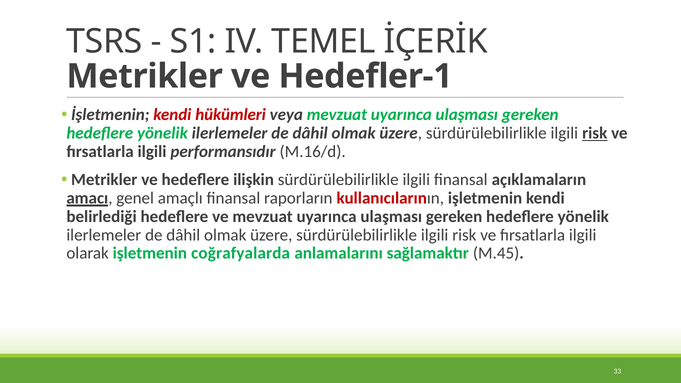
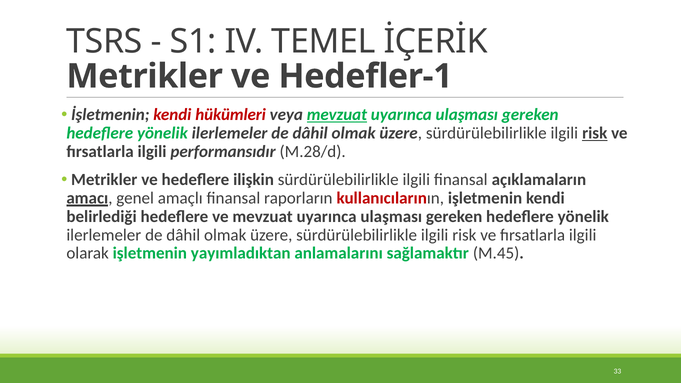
mevzuat at (337, 115) underline: none -> present
M.16/d: M.16/d -> M.28/d
coğrafyalarda: coğrafyalarda -> yayımladıktan
